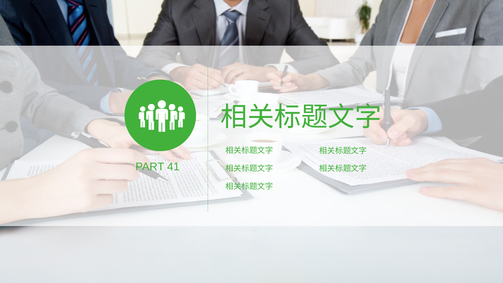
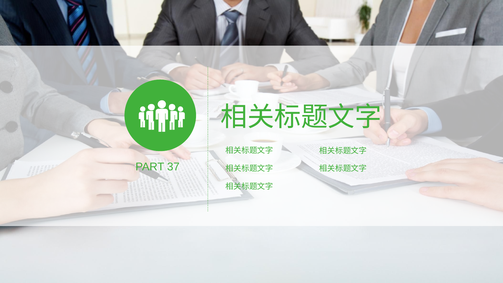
41: 41 -> 37
